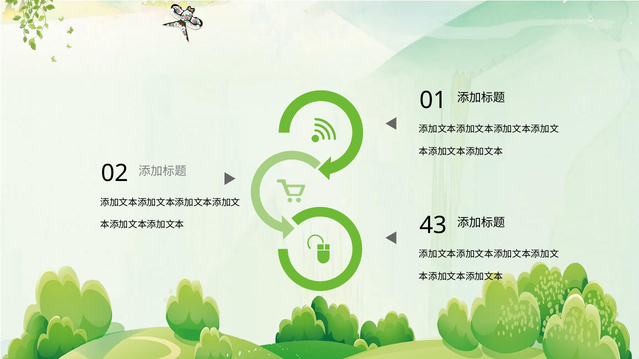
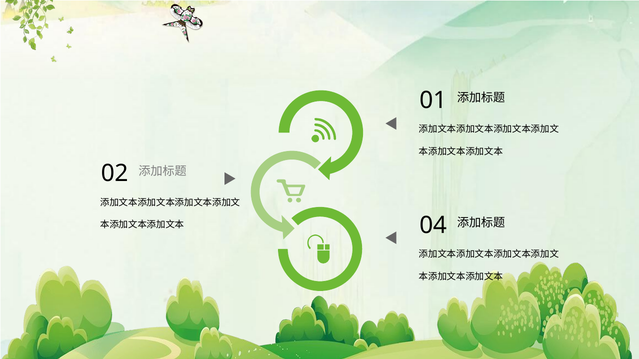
43: 43 -> 04
